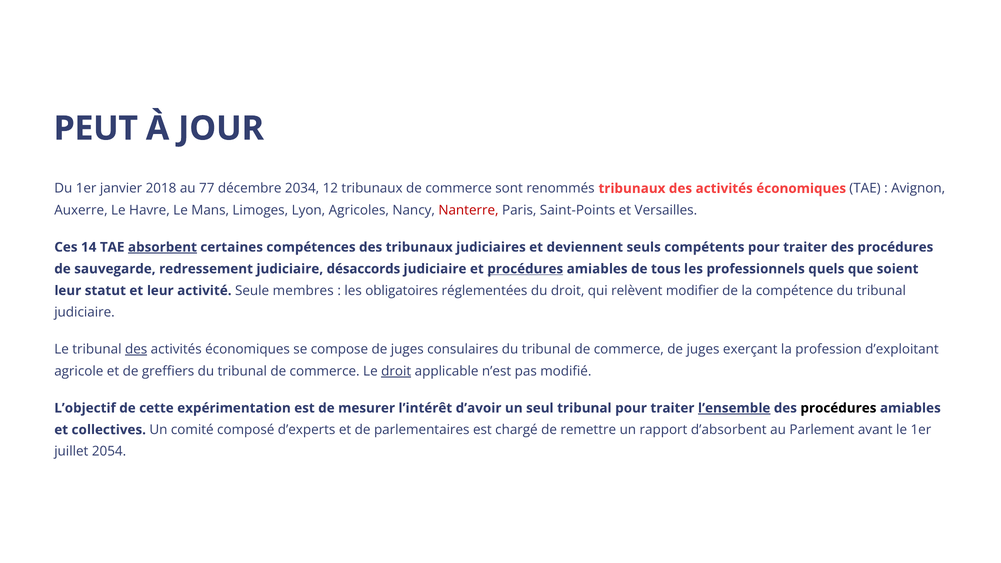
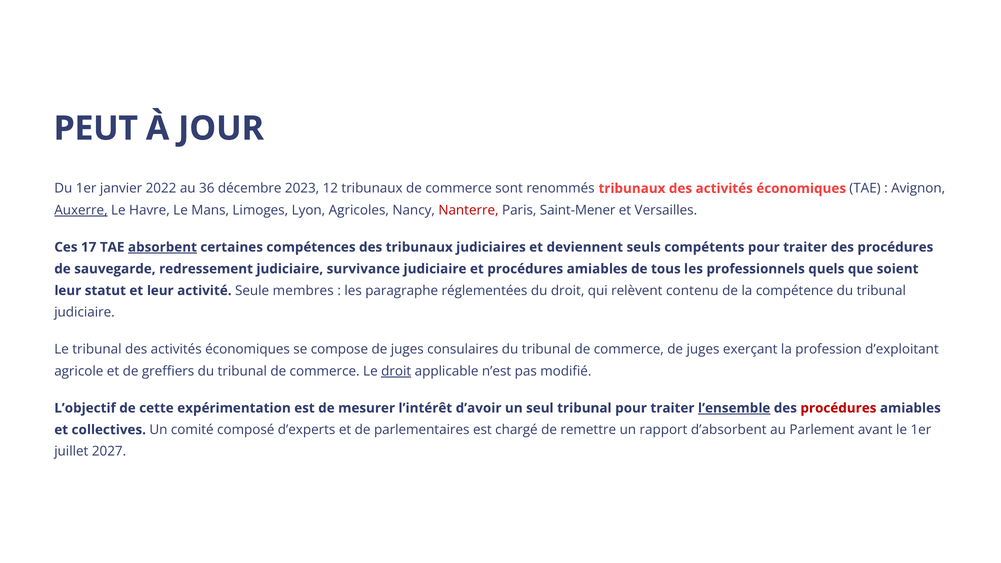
2018: 2018 -> 2022
77: 77 -> 36
2034: 2034 -> 2023
Auxerre underline: none -> present
Saint-Points: Saint-Points -> Saint-Mener
14: 14 -> 17
désaccords: désaccords -> survivance
procédures at (525, 269) underline: present -> none
obligatoires: obligatoires -> paragraphe
modifier: modifier -> contenu
des at (136, 349) underline: present -> none
procédures at (838, 408) colour: black -> red
2054: 2054 -> 2027
